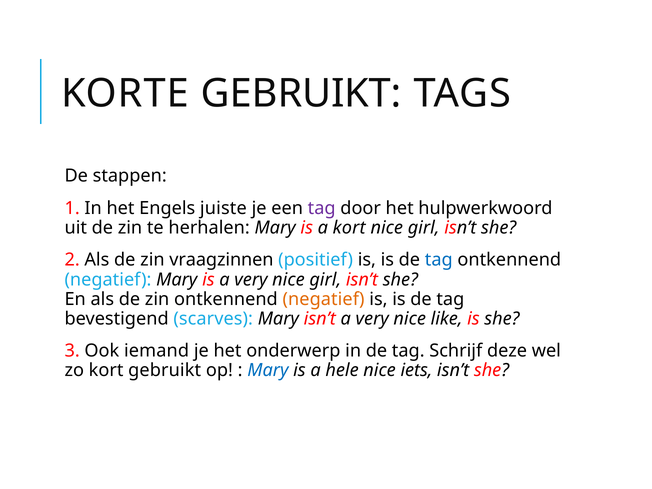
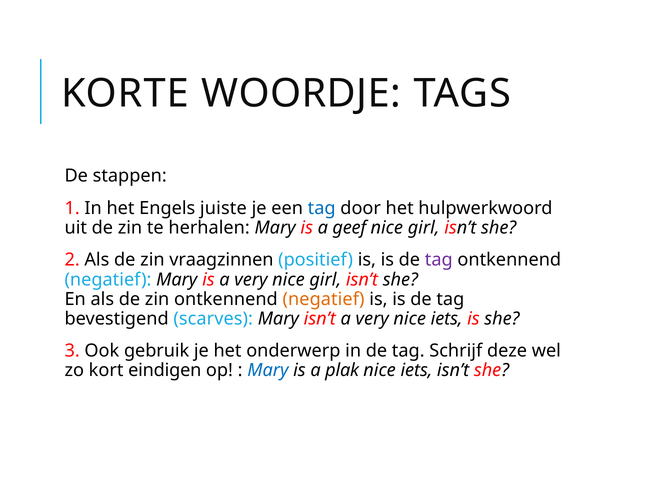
KORTE GEBRUIKT: GEBRUIKT -> WOORDJE
tag at (322, 208) colour: purple -> blue
a kort: kort -> geef
tag at (439, 260) colour: blue -> purple
very nice like: like -> iets
iemand: iemand -> gebruik
kort gebruikt: gebruikt -> eindigen
hele: hele -> plak
